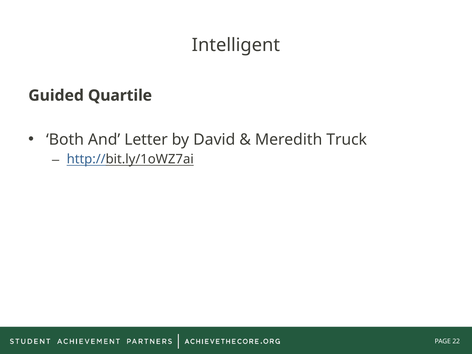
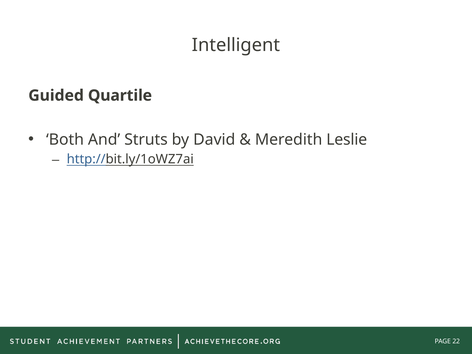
Letter: Letter -> Struts
Truck: Truck -> Leslie
